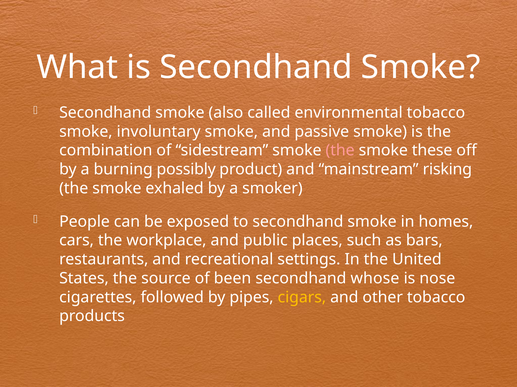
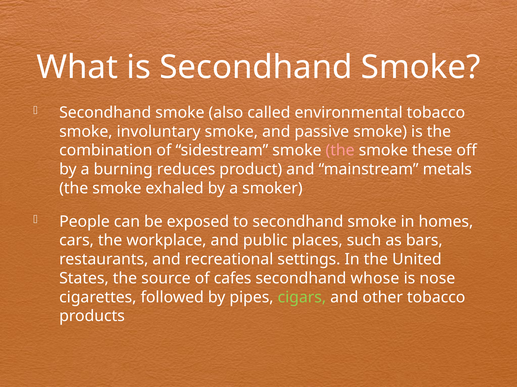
possibly: possibly -> reduces
risking: risking -> metals
been: been -> cafes
cigars colour: yellow -> light green
